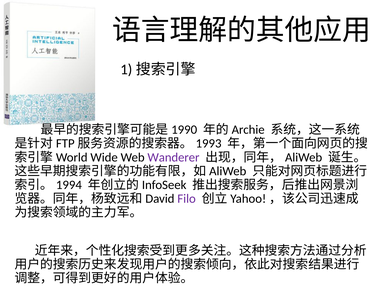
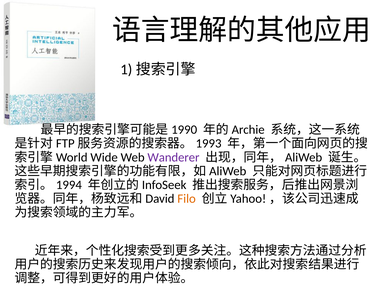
Filo colour: purple -> orange
